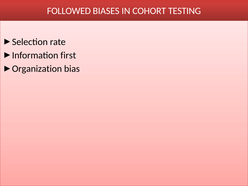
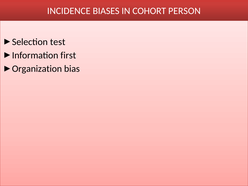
FOLLOWED: FOLLOWED -> INCIDENCE
TESTING: TESTING -> PERSON
rate: rate -> test
